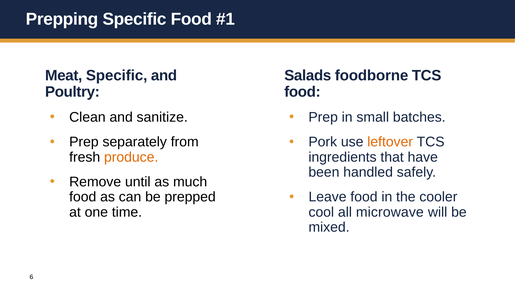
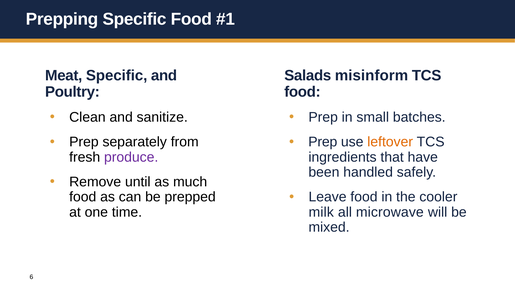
foodborne: foodborne -> misinform
Pork at (323, 142): Pork -> Prep
produce colour: orange -> purple
cool: cool -> milk
